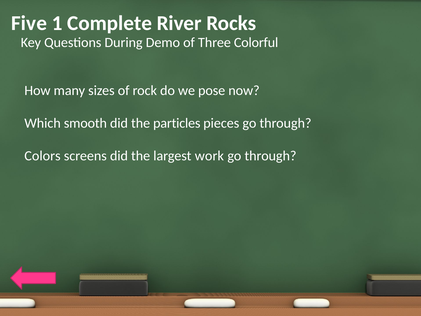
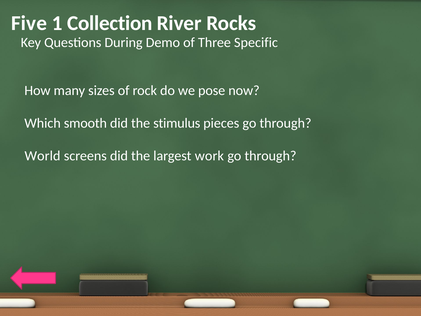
Complete: Complete -> Collection
Colorful: Colorful -> Specific
particles: particles -> stimulus
Colors: Colors -> World
